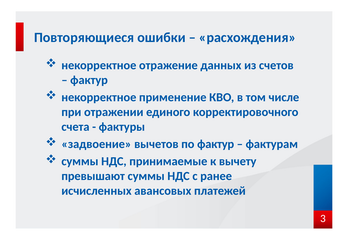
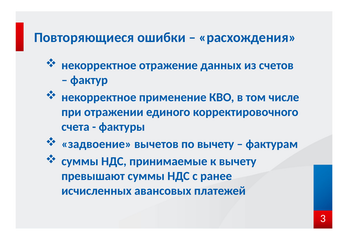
по фактур: фактур -> вычету
